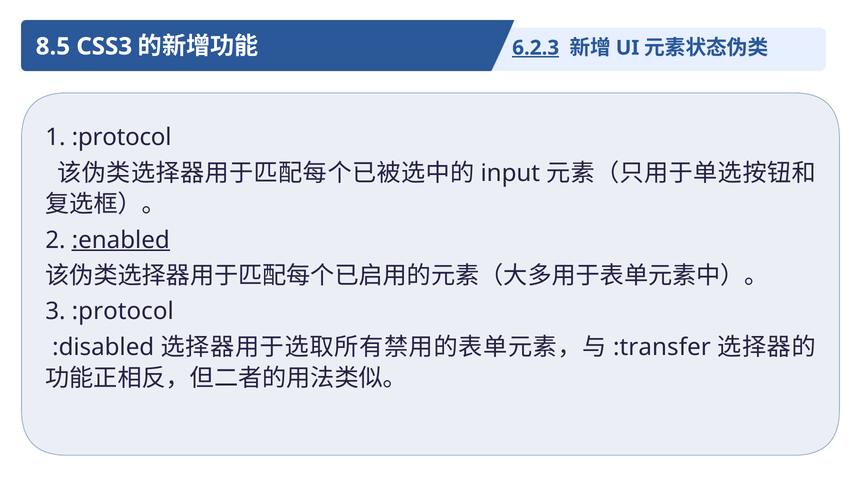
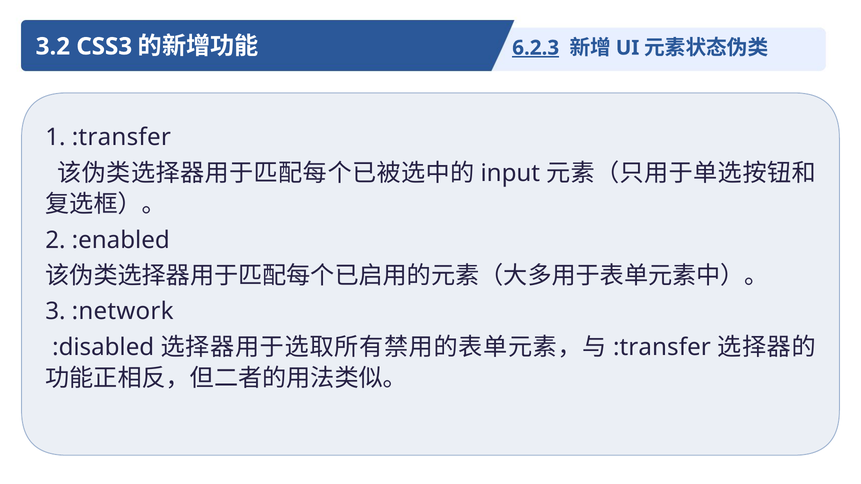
8.5: 8.5 -> 3.2
1 :protocol: :protocol -> :transfer
:enabled underline: present -> none
3 :protocol: :protocol -> :network
